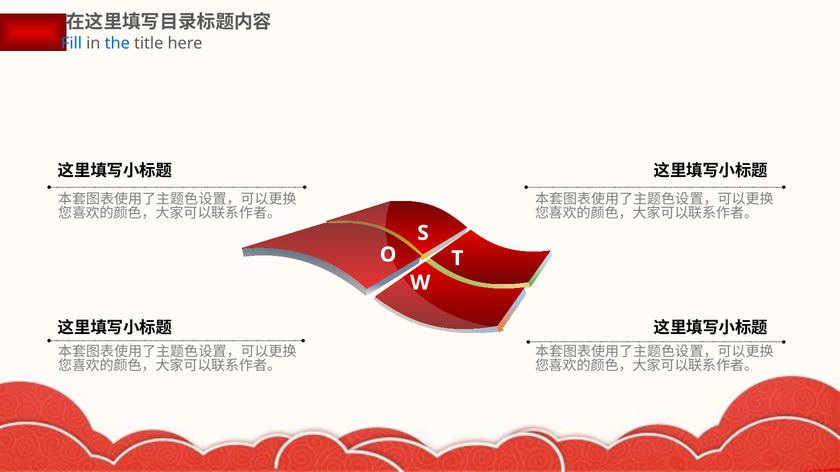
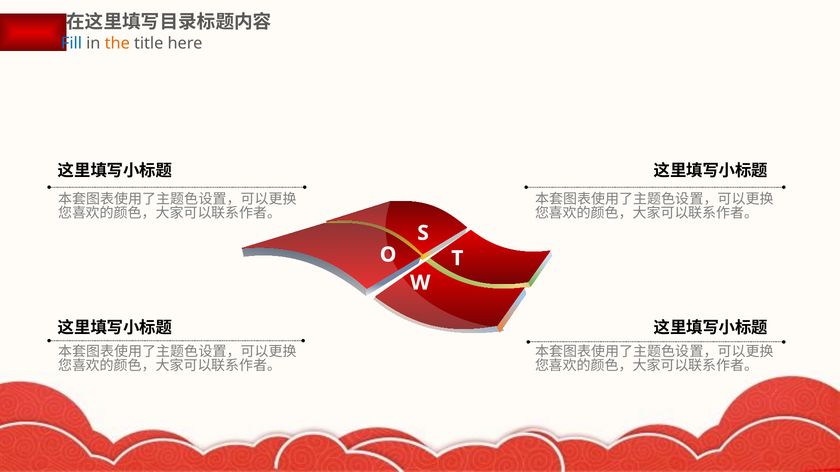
the colour: blue -> orange
